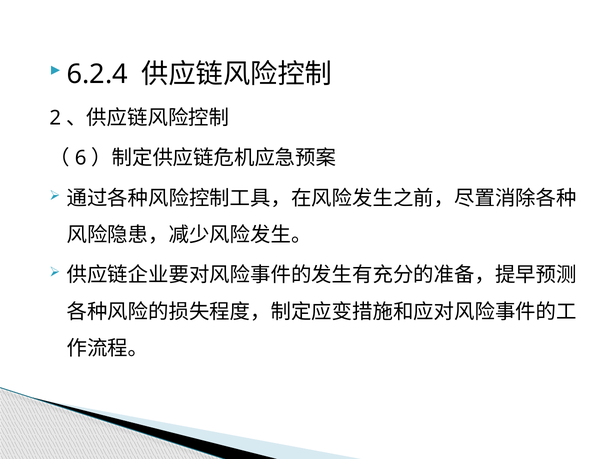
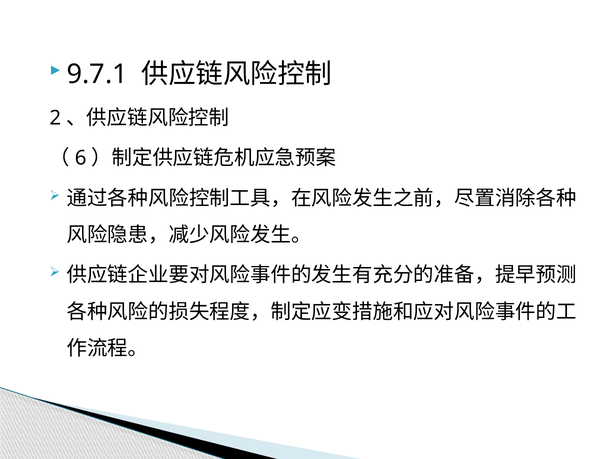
6.2.4: 6.2.4 -> 9.7.1
